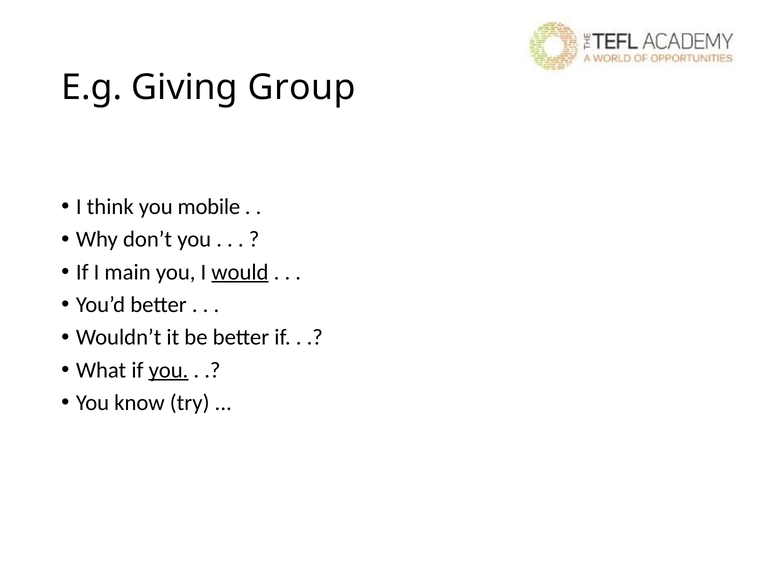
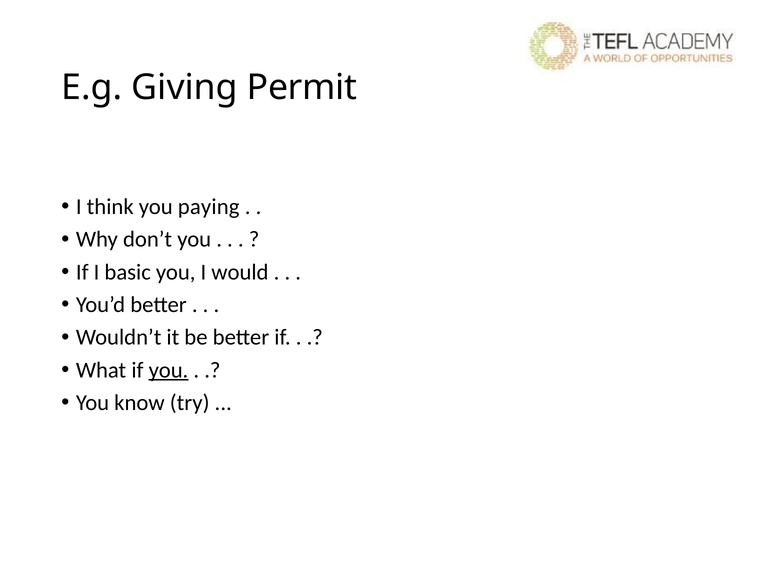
Group: Group -> Permit
mobile: mobile -> paying
main: main -> basic
would underline: present -> none
